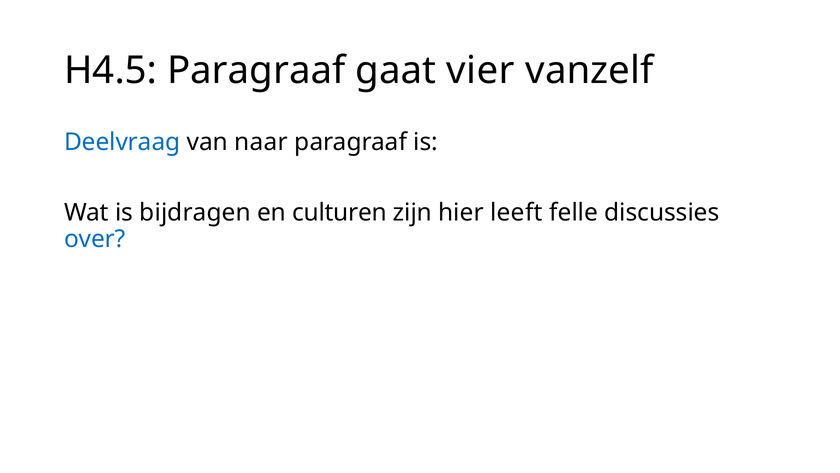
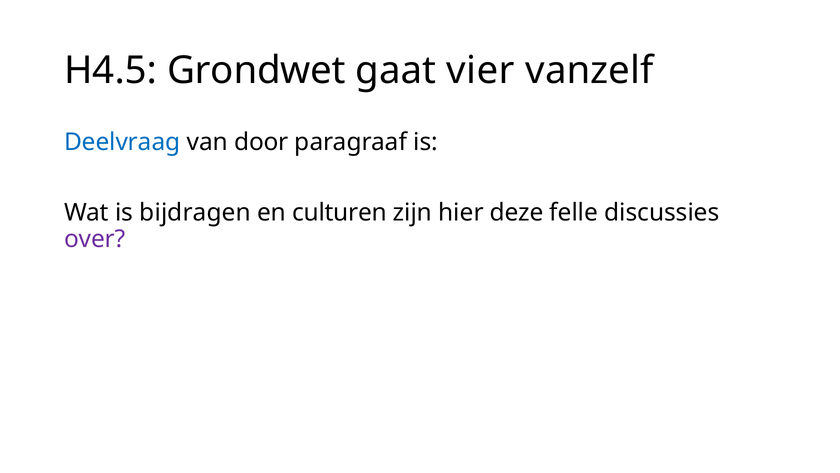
H4.5 Paragraaf: Paragraaf -> Grondwet
naar: naar -> door
leeft: leeft -> deze
over colour: blue -> purple
